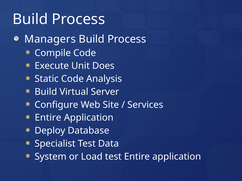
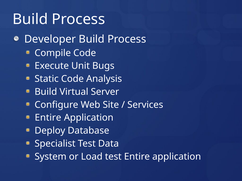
Managers: Managers -> Developer
Does: Does -> Bugs
